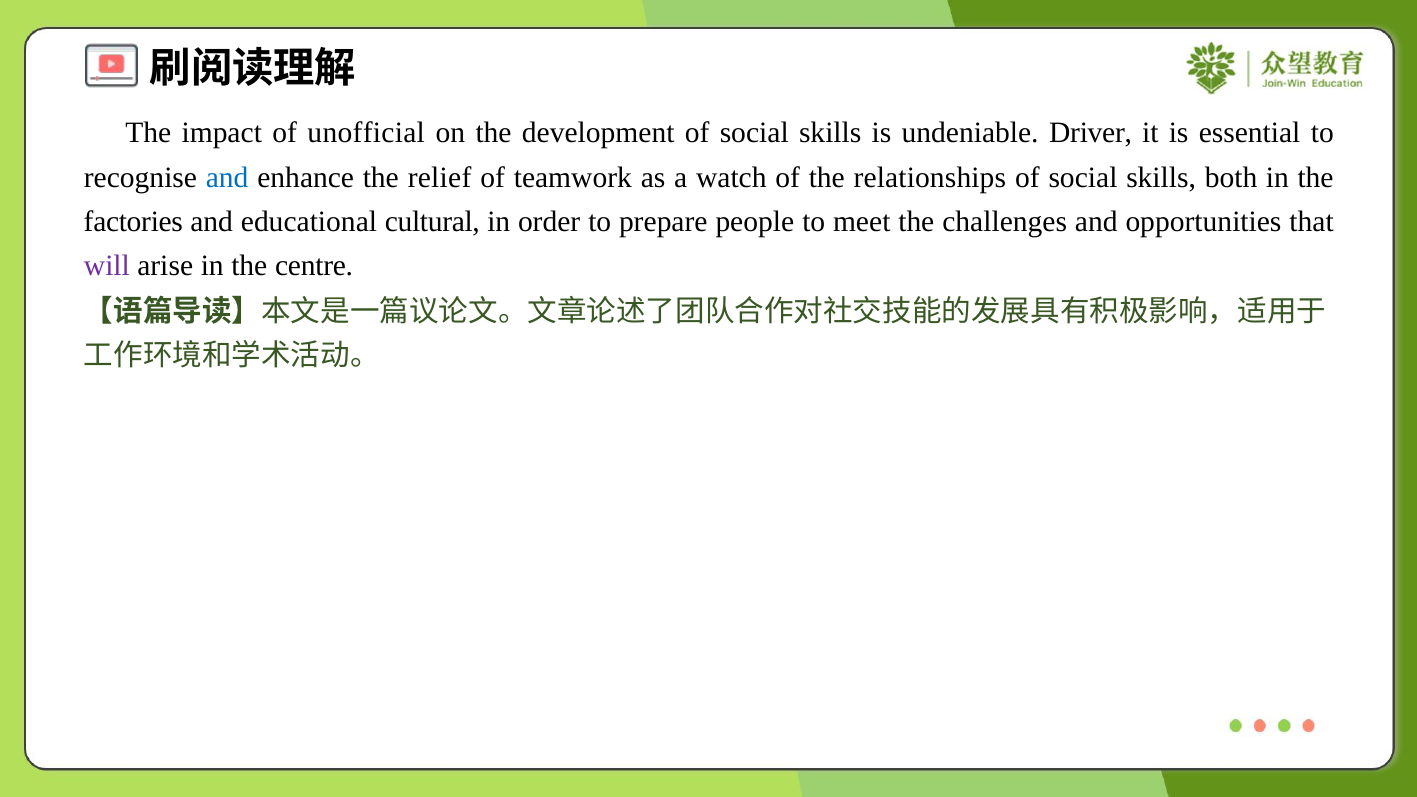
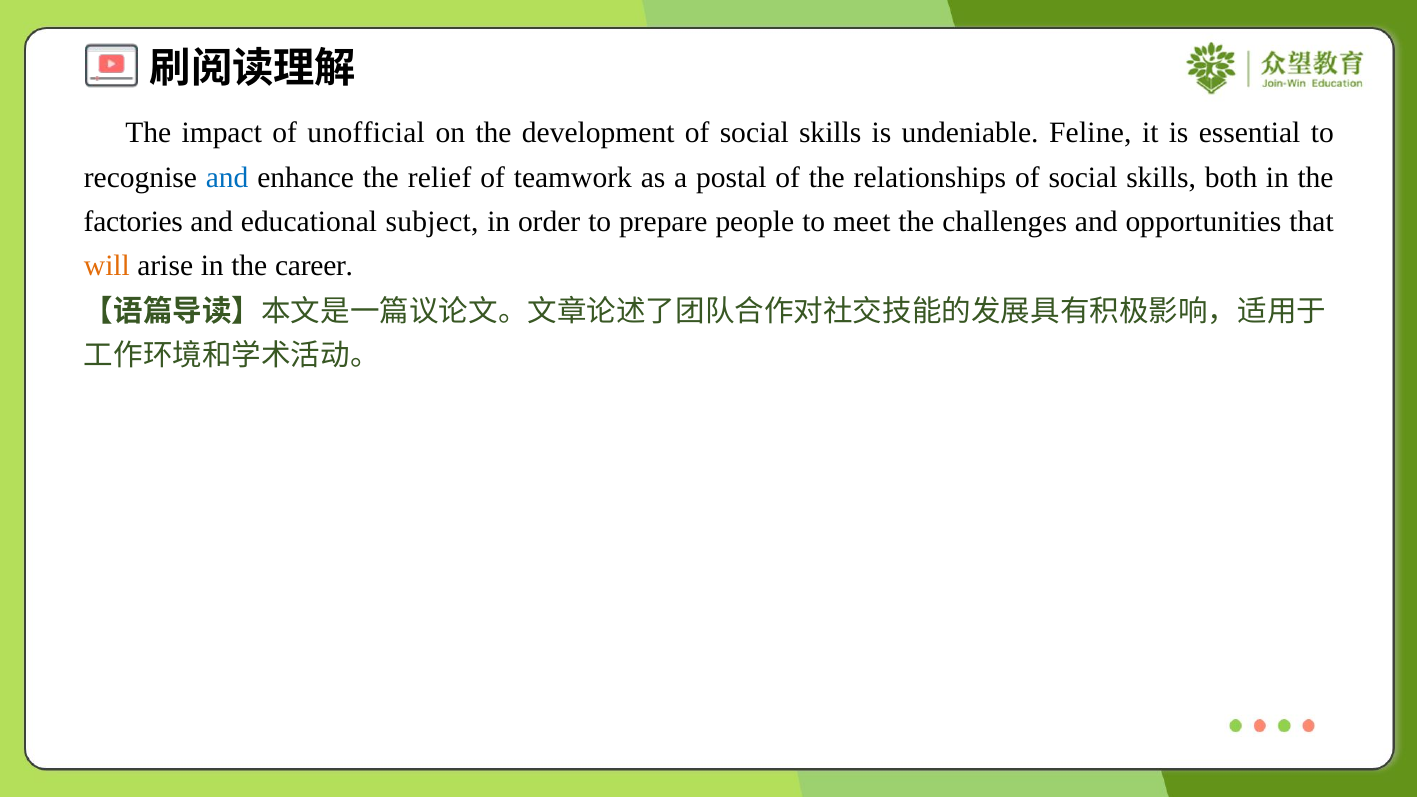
Driver: Driver -> Feline
watch: watch -> postal
cultural: cultural -> subject
will colour: purple -> orange
centre: centre -> career
